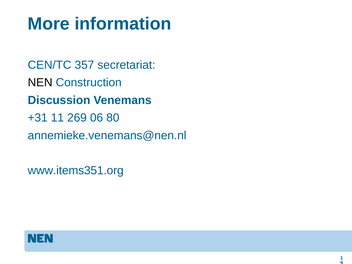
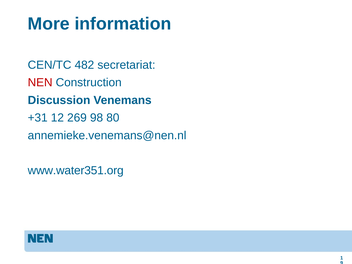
357: 357 -> 482
NEN colour: black -> red
11: 11 -> 12
06: 06 -> 98
www.items351.org: www.items351.org -> www.water351.org
